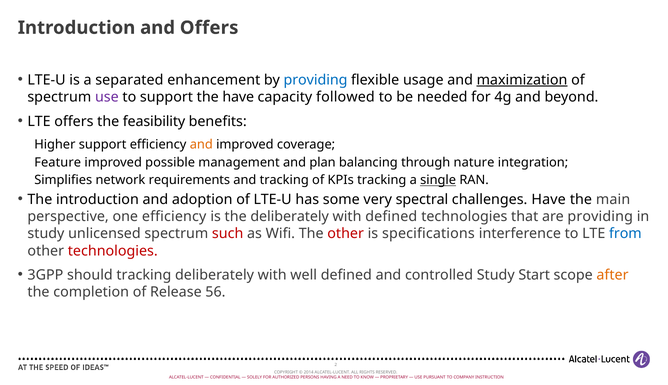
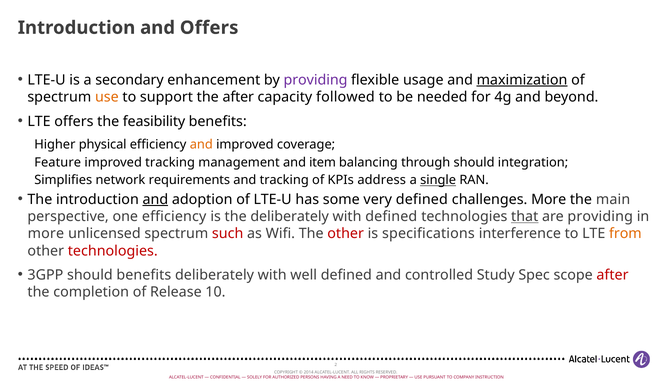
separated: separated -> secondary
providing at (315, 80) colour: blue -> purple
use at (107, 97) colour: purple -> orange
the have: have -> after
Higher support: support -> physical
improved possible: possible -> tracking
plan: plan -> item
through nature: nature -> should
KPIs tracking: tracking -> address
and at (155, 200) underline: none -> present
very spectral: spectral -> defined
challenges Have: Have -> More
that underline: none -> present
study at (46, 234): study -> more
from colour: blue -> orange
should tracking: tracking -> benefits
Start: Start -> Spec
after at (613, 275) colour: orange -> red
56: 56 -> 10
